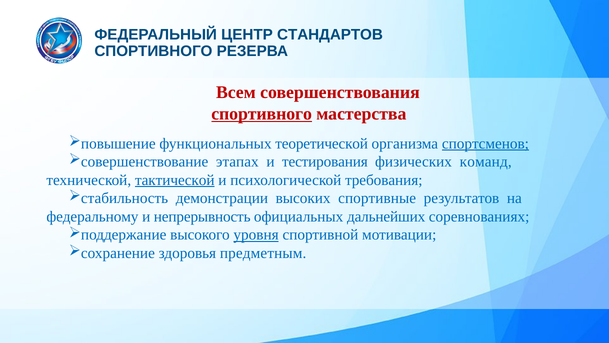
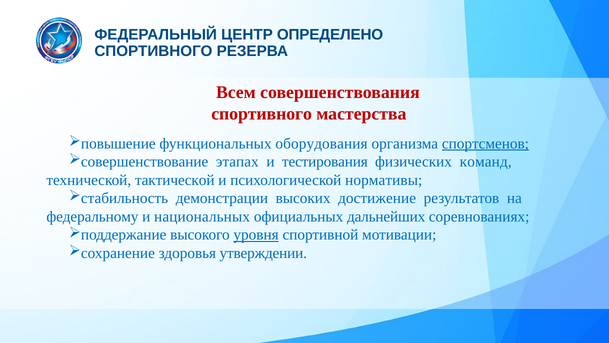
СТАНДАРТОВ: СТАНДАРТОВ -> ОПРЕДЕЛЕНО
спортивного at (262, 114) underline: present -> none
теоретической: теоретической -> оборудования
тактической underline: present -> none
требования: требования -> нормативы
спортивные: спортивные -> достижение
непрерывность: непрерывность -> национальных
предметным: предметным -> утверждении
